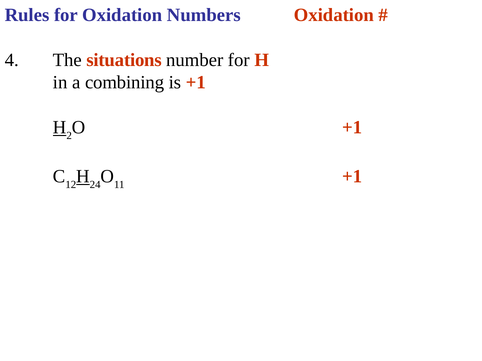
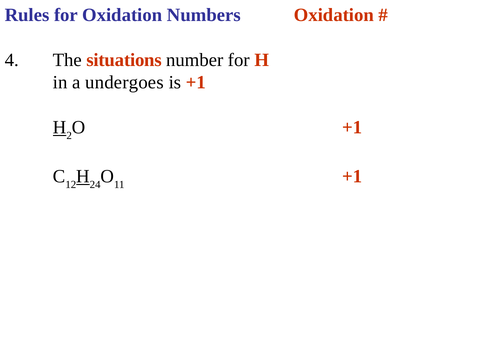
combining: combining -> undergoes
